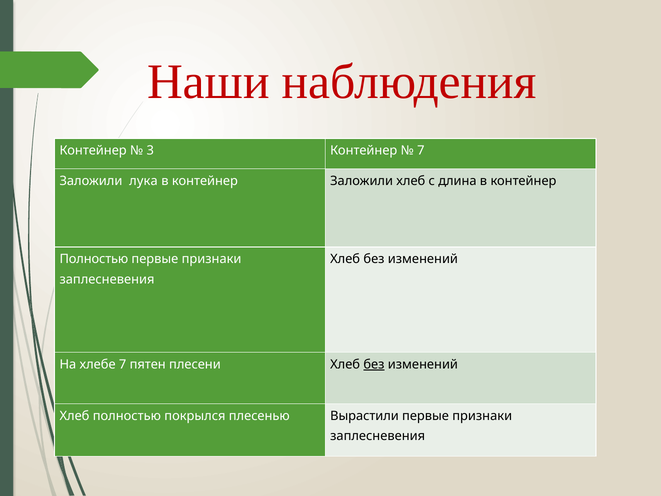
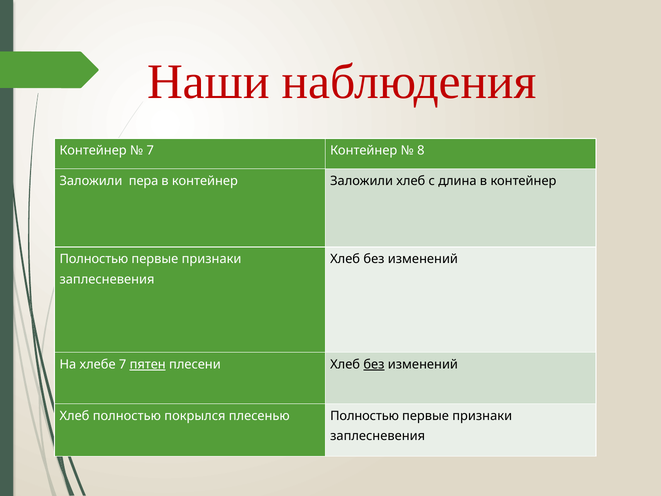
3 at (150, 151): 3 -> 7
7 at (421, 151): 7 -> 8
лука: лука -> пера
пятен underline: none -> present
плесенью Вырастили: Вырастили -> Полностью
